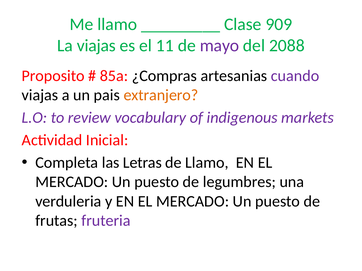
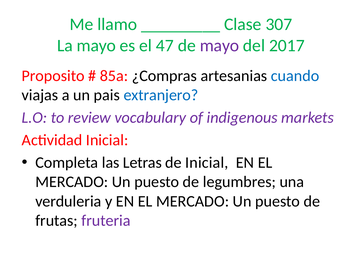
909: 909 -> 307
La viajas: viajas -> mayo
11: 11 -> 47
2088: 2088 -> 2017
cuando colour: purple -> blue
extranjero colour: orange -> blue
de Llamo: Llamo -> Inicial
